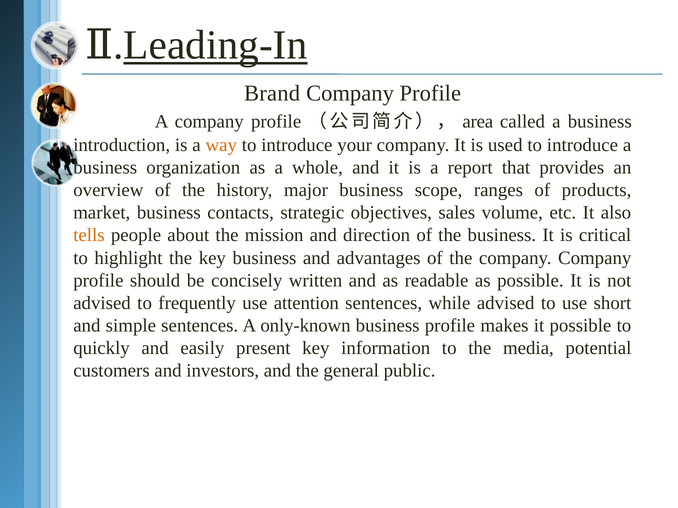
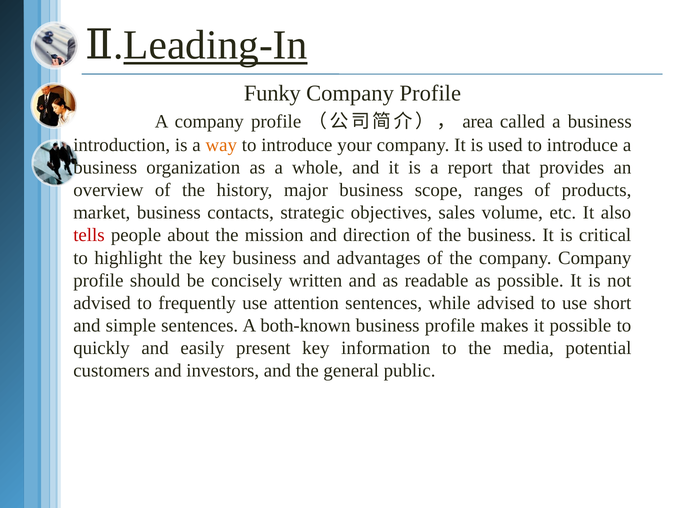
Brand: Brand -> Funky
tells colour: orange -> red
only-known: only-known -> both-known
